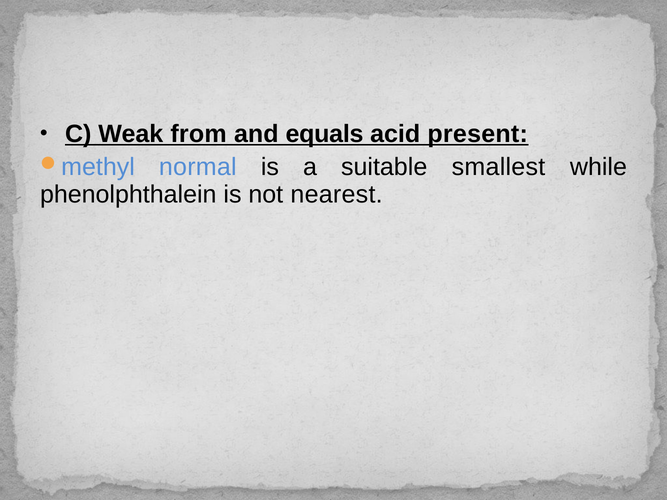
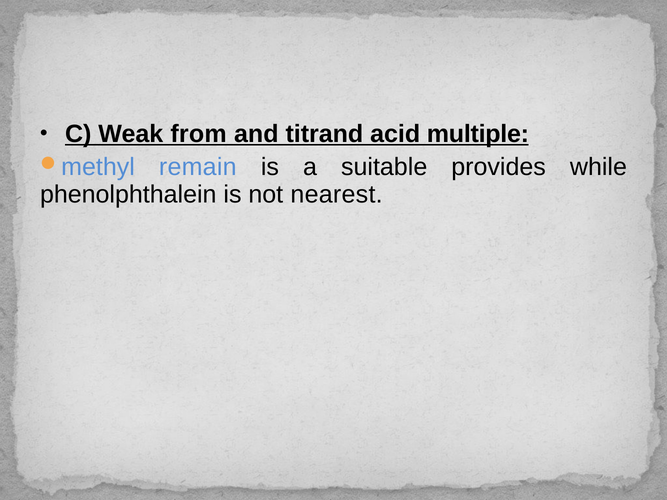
equals: equals -> titrand
present: present -> multiple
normal: normal -> remain
smallest: smallest -> provides
